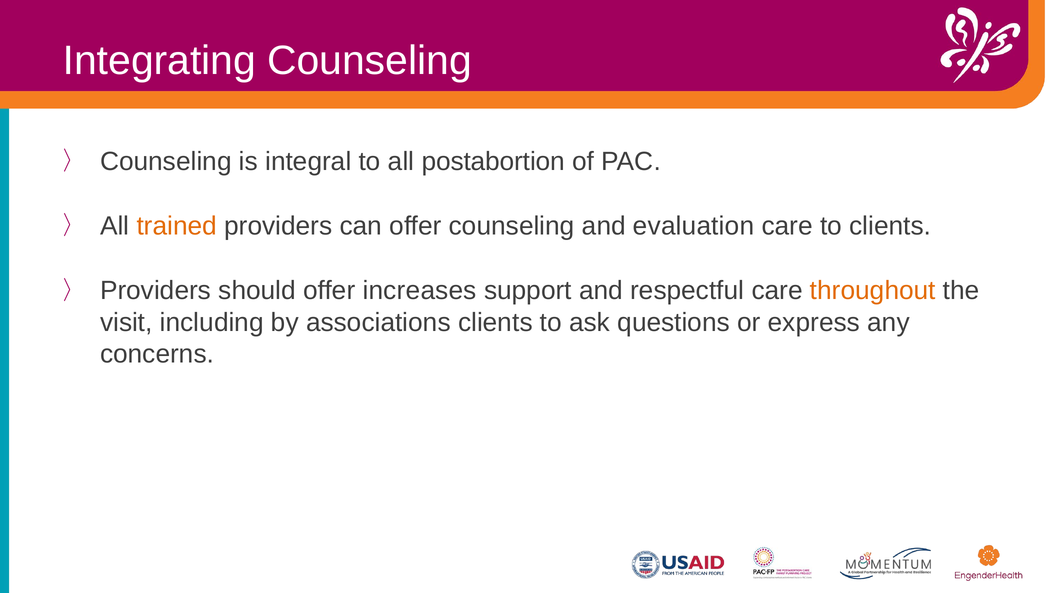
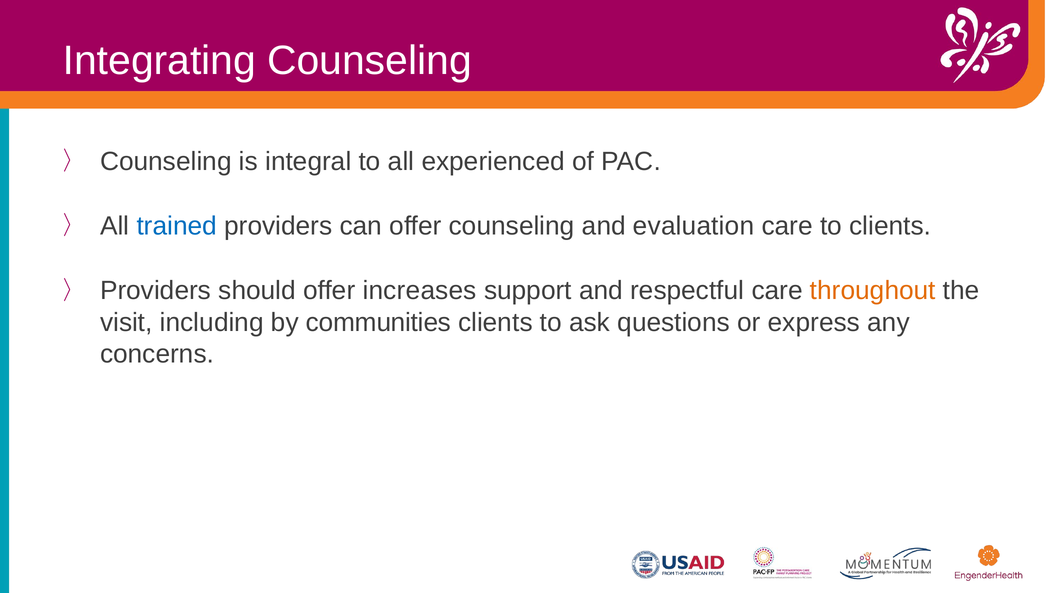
postabortion: postabortion -> experienced
trained colour: orange -> blue
associations: associations -> communities
